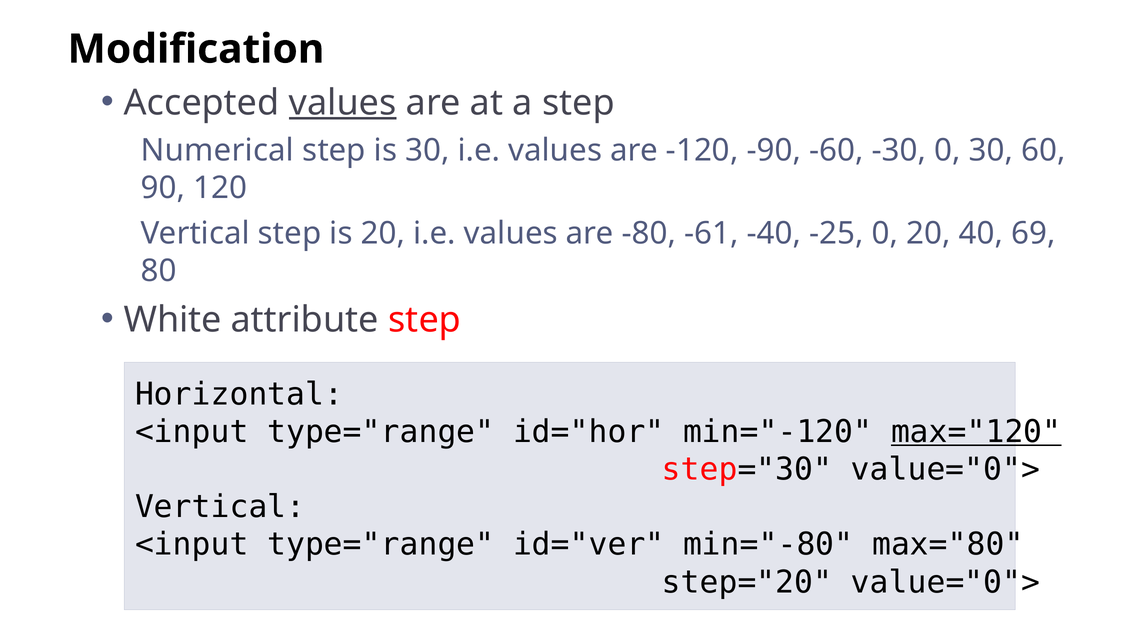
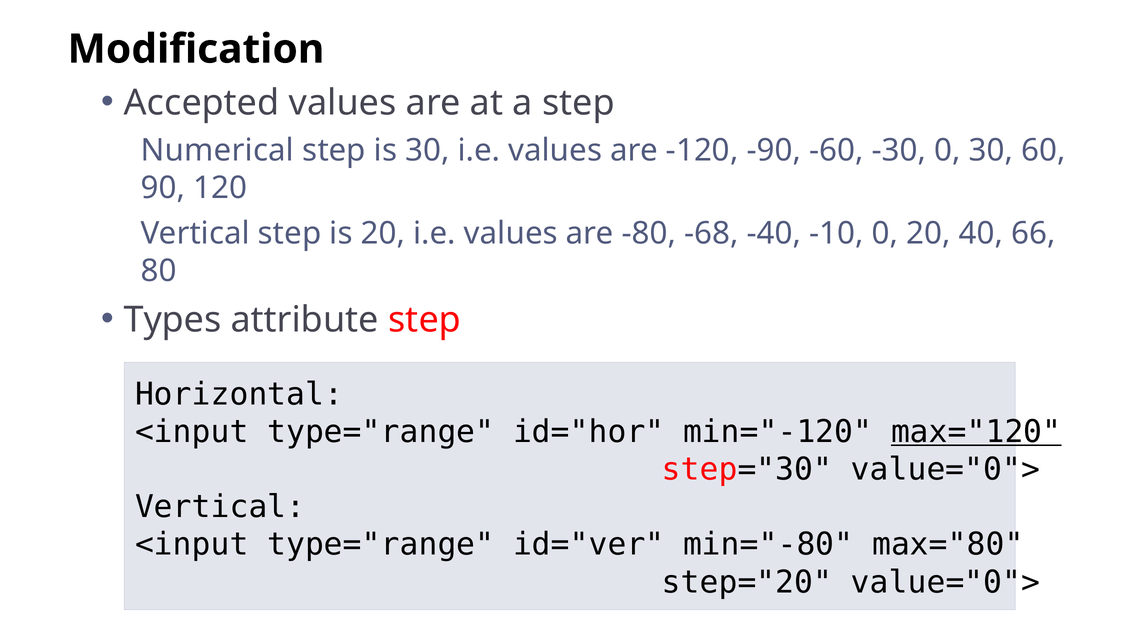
values at (343, 103) underline: present -> none
-61: -61 -> -68
-25: -25 -> -10
69: 69 -> 66
White: White -> Types
